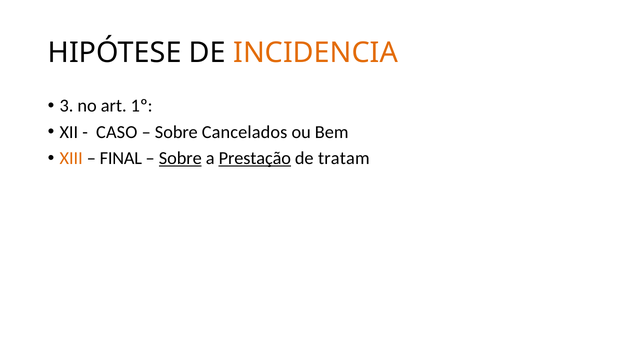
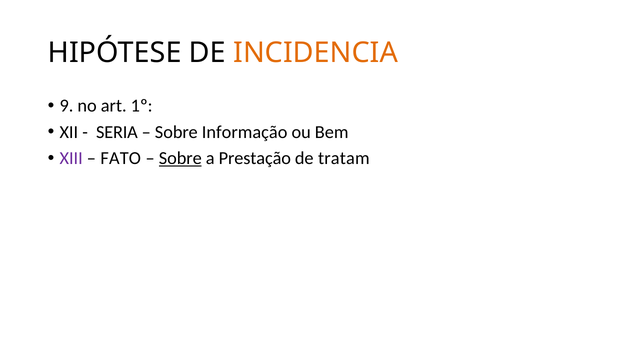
3: 3 -> 9
CASO: CASO -> SERIA
Cancelados: Cancelados -> Informação
XIII colour: orange -> purple
FINAL: FINAL -> FATO
Prestação underline: present -> none
